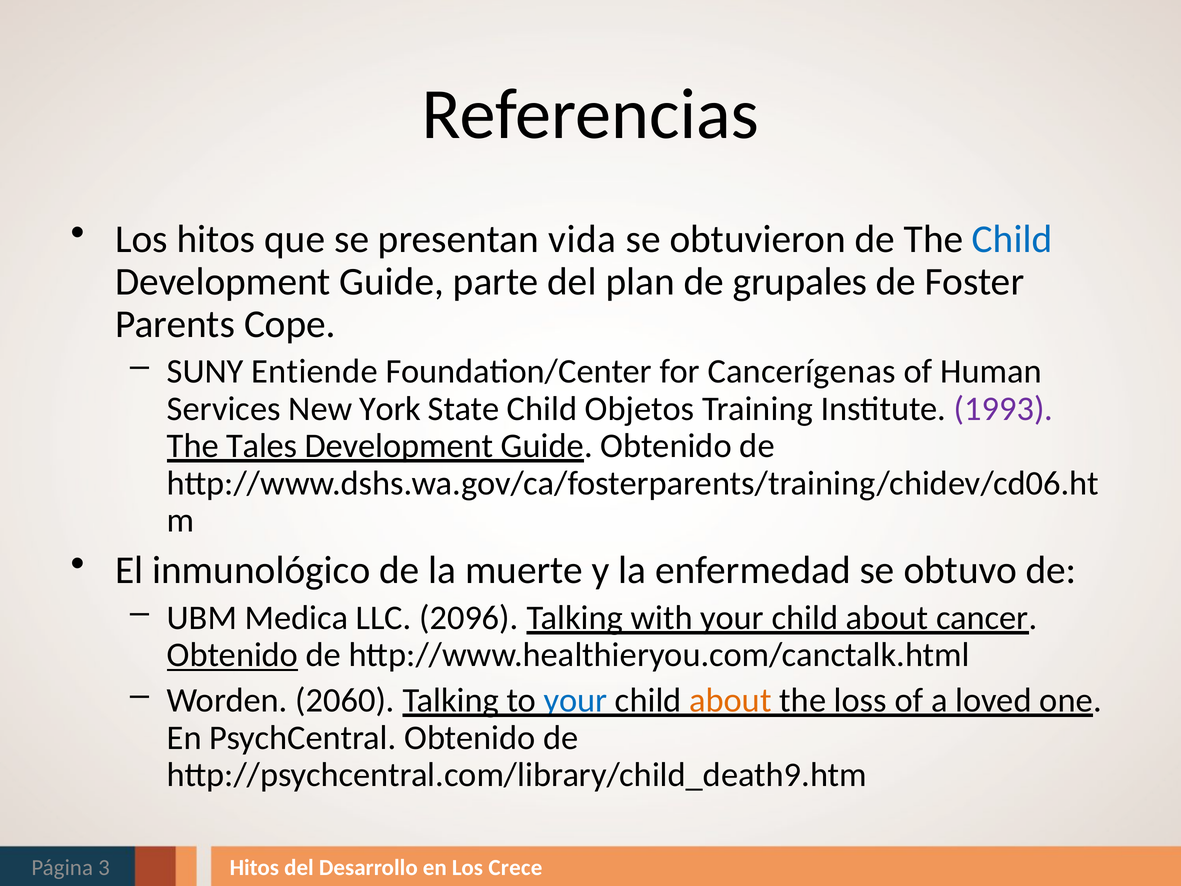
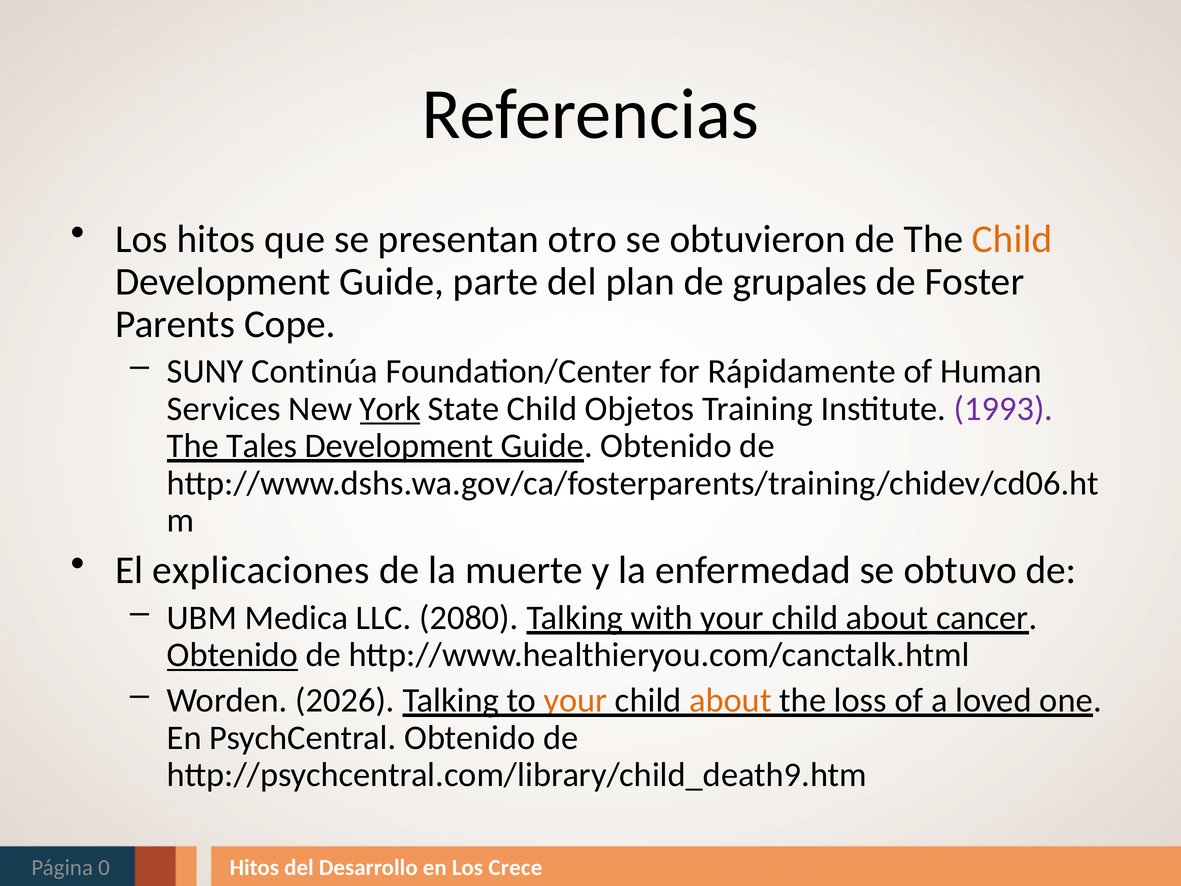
vida: vida -> otro
Child at (1012, 239) colour: blue -> orange
Entiende: Entiende -> Continúa
Cancerígenas: Cancerígenas -> Rápidamente
York underline: none -> present
inmunológico: inmunológico -> explicaciones
2096: 2096 -> 2080
2060: 2060 -> 2026
your at (575, 700) colour: blue -> orange
3: 3 -> 0
